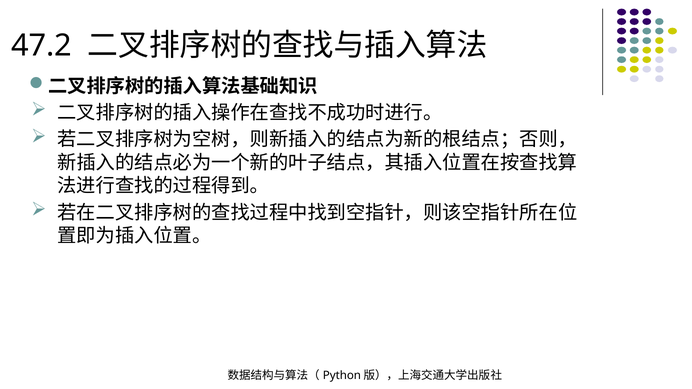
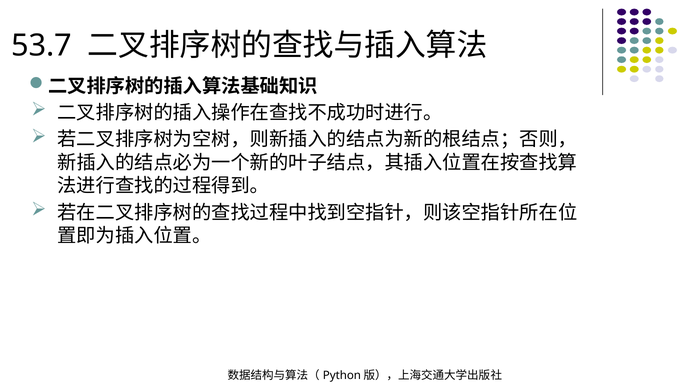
47.2: 47.2 -> 53.7
